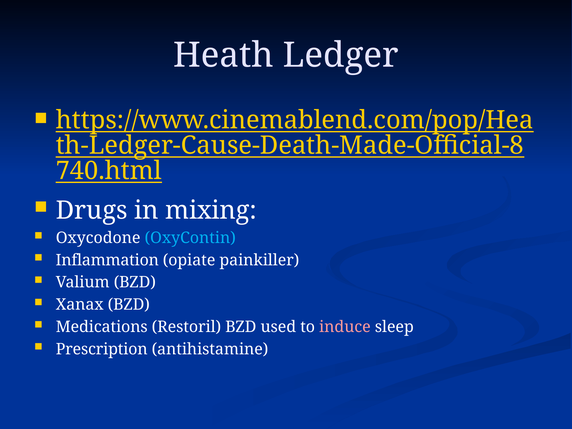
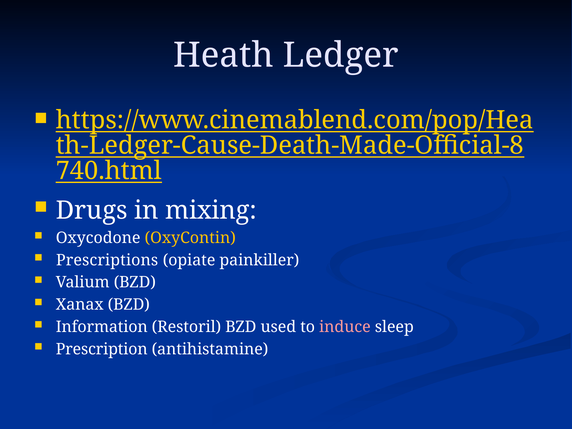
OxyContin colour: light blue -> yellow
Inflammation: Inflammation -> Prescriptions
Medications: Medications -> Information
